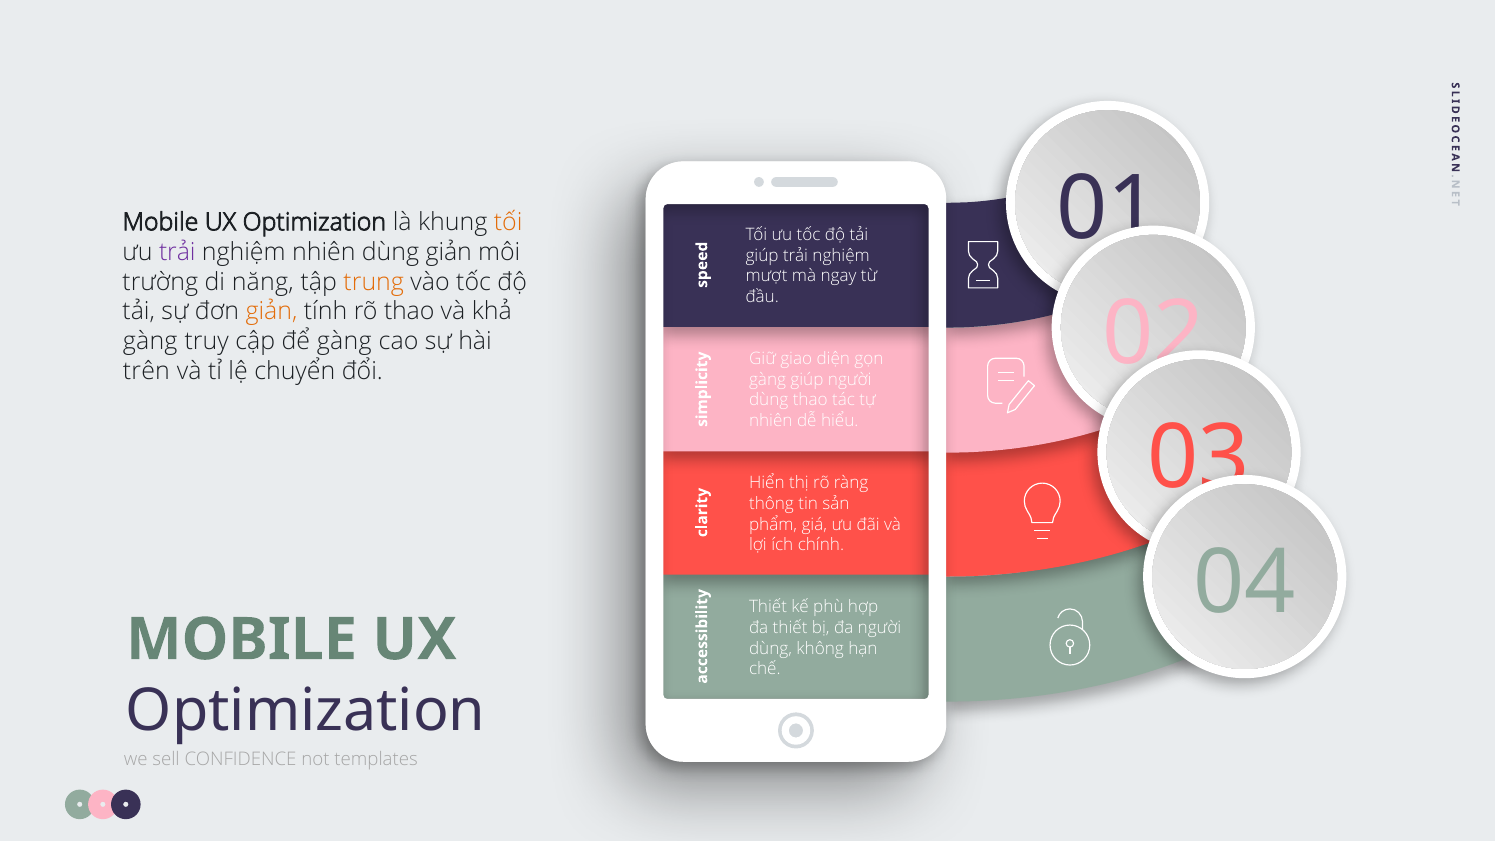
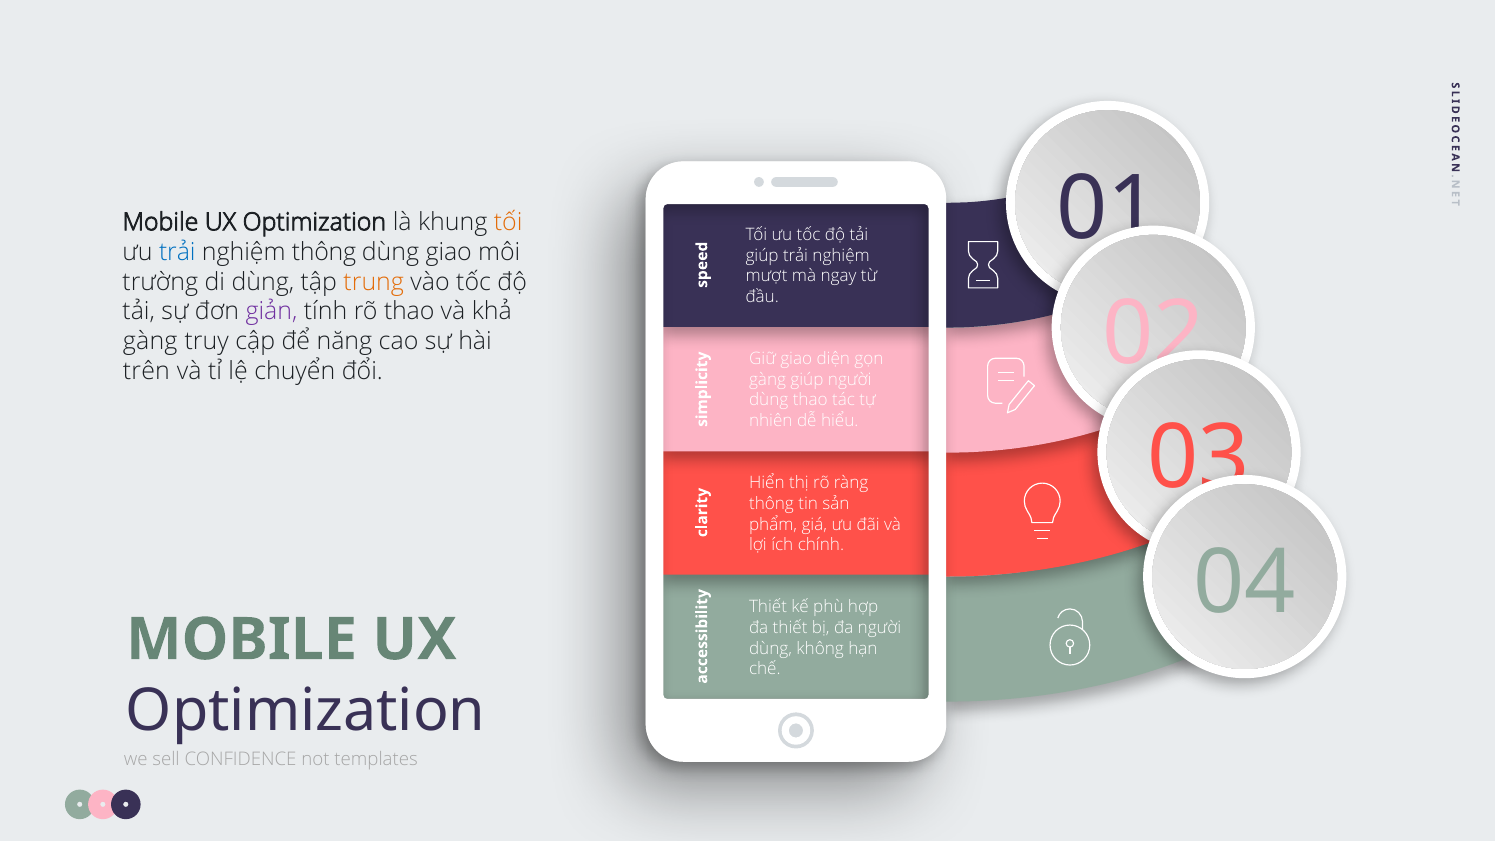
trải at (177, 252) colour: purple -> blue
nghiệm nhiên: nhiên -> thông
dùng giản: giản -> giao
di năng: năng -> dùng
giản at (271, 312) colour: orange -> purple
để gàng: gàng -> năng
